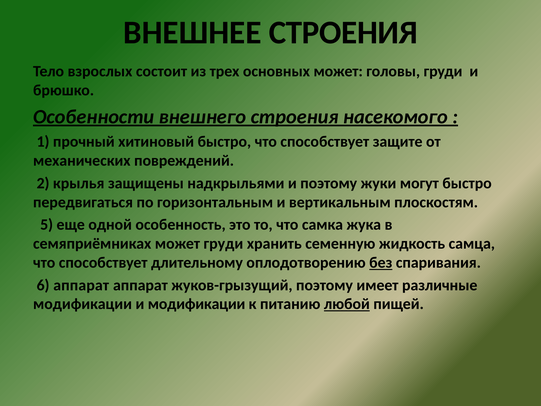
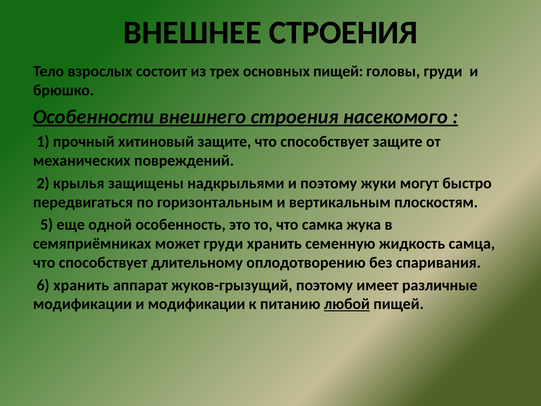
основных может: может -> пищей
хитиновый быстро: быстро -> защите
без underline: present -> none
6 аппарат: аппарат -> хранить
